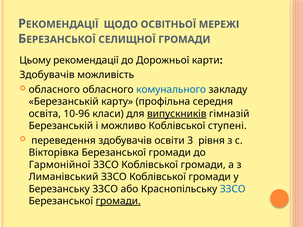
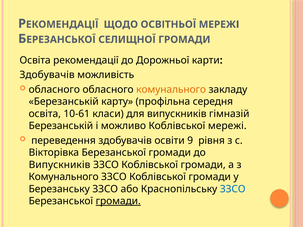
Цьому at (35, 60): Цьому -> Освіта
комунального at (171, 90) colour: blue -> orange
10-96: 10-96 -> 10-61
випускників at (177, 114) underline: present -> none
Коблівської ступені: ступені -> мережі
3: 3 -> 9
Гармонійної at (60, 165): Гармонійної -> Випускників
Лиманівський at (64, 177): Лиманівський -> Комунального
